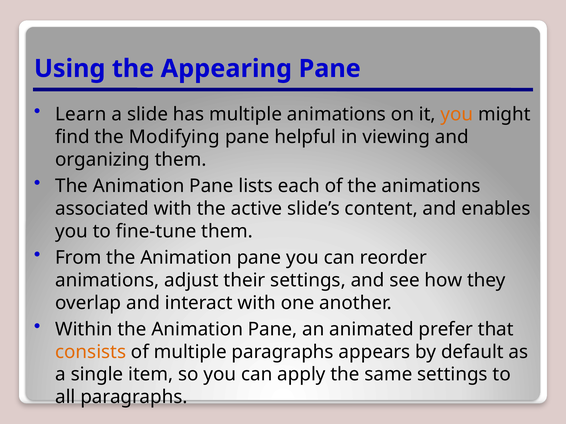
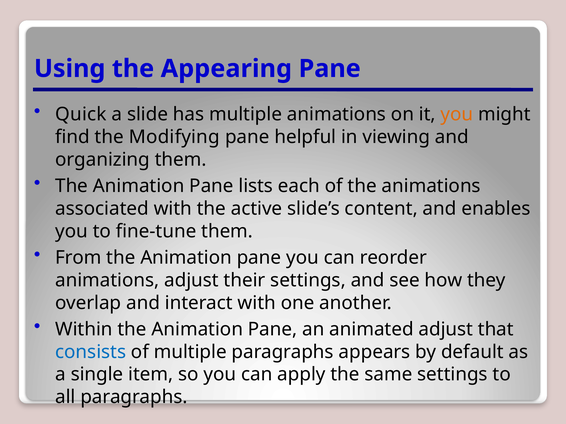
Learn: Learn -> Quick
animated prefer: prefer -> adjust
consists colour: orange -> blue
